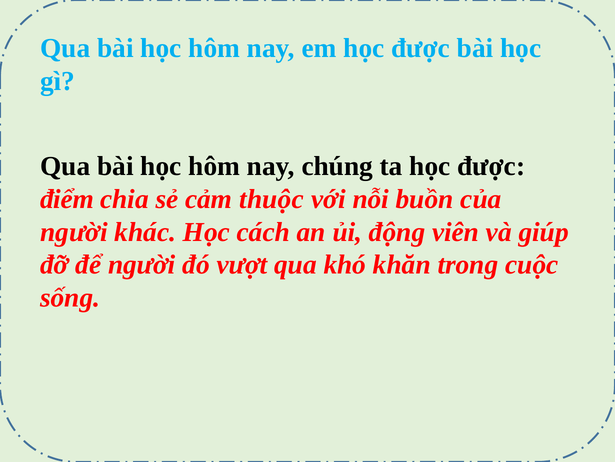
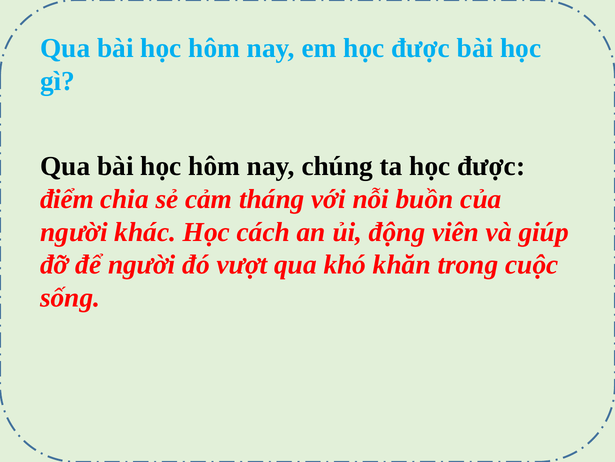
thuộc: thuộc -> tháng
